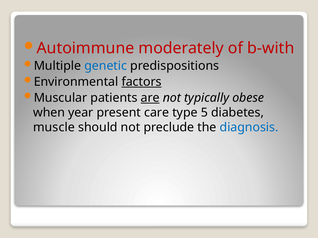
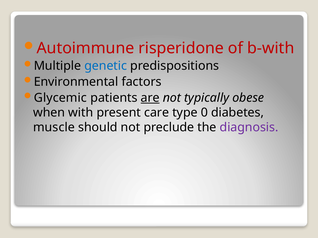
moderately: moderately -> risperidone
factors underline: present -> none
Muscular: Muscular -> Glycemic
year: year -> with
5: 5 -> 0
diagnosis colour: blue -> purple
